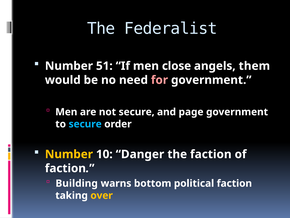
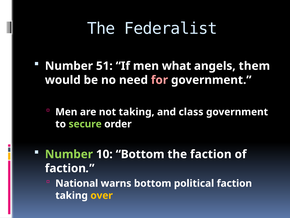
close: close -> what
not secure: secure -> taking
page: page -> class
secure at (85, 124) colour: light blue -> light green
Number at (69, 154) colour: yellow -> light green
10 Danger: Danger -> Bottom
Building: Building -> National
